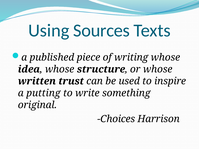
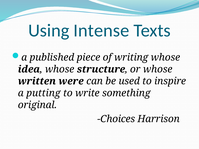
Sources: Sources -> Intense
trust: trust -> were
